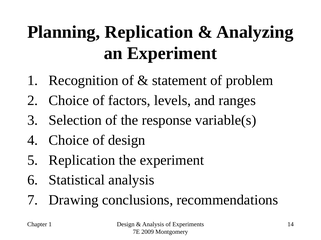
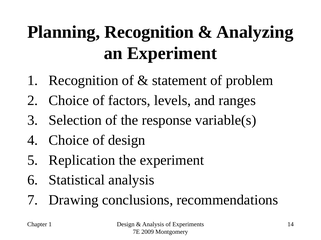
Planning Replication: Replication -> Recognition
